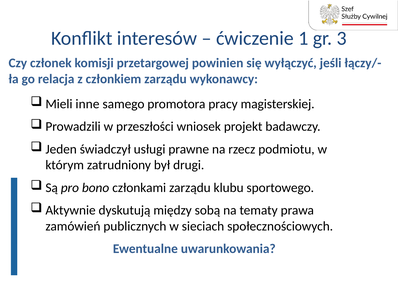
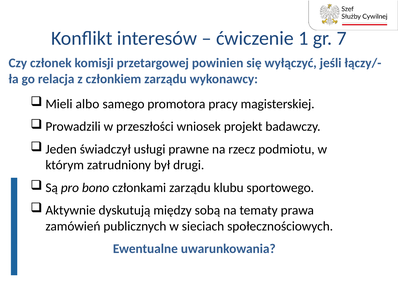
3: 3 -> 7
inne: inne -> albo
